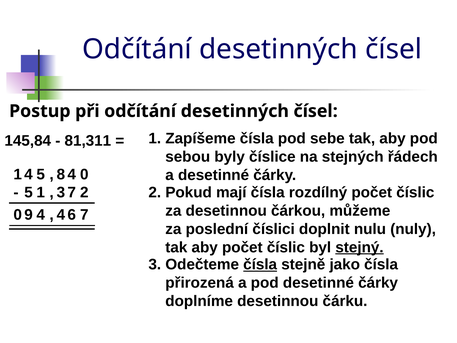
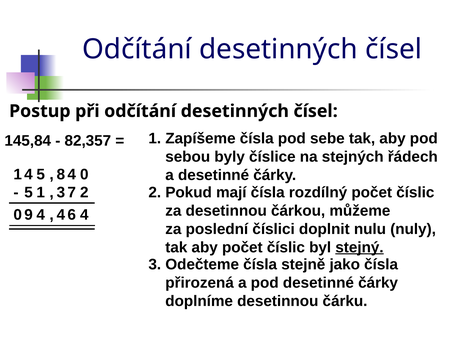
81,311: 81,311 -> 82,357
0 7: 7 -> 4
čísla at (260, 264) underline: present -> none
